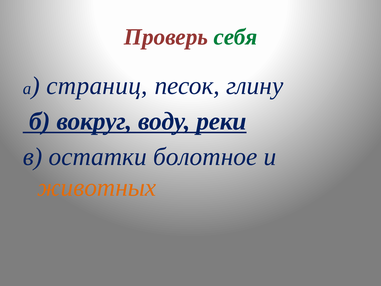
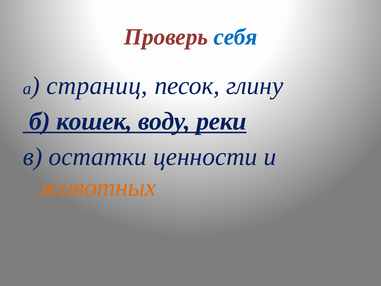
себя colour: green -> blue
вокруг: вокруг -> кошек
болотное: болотное -> ценности
